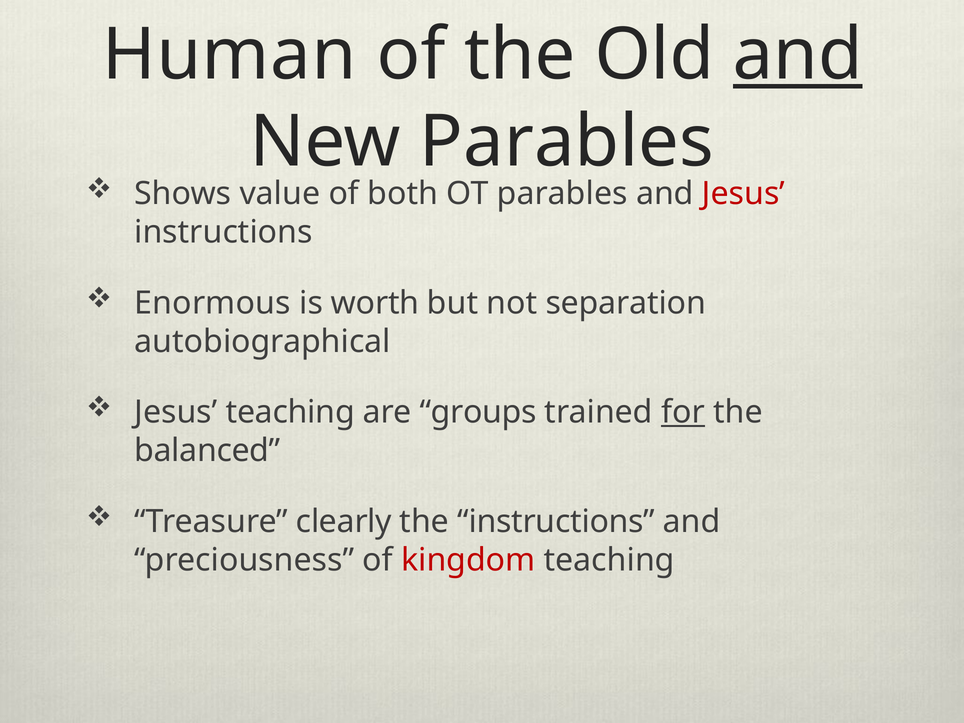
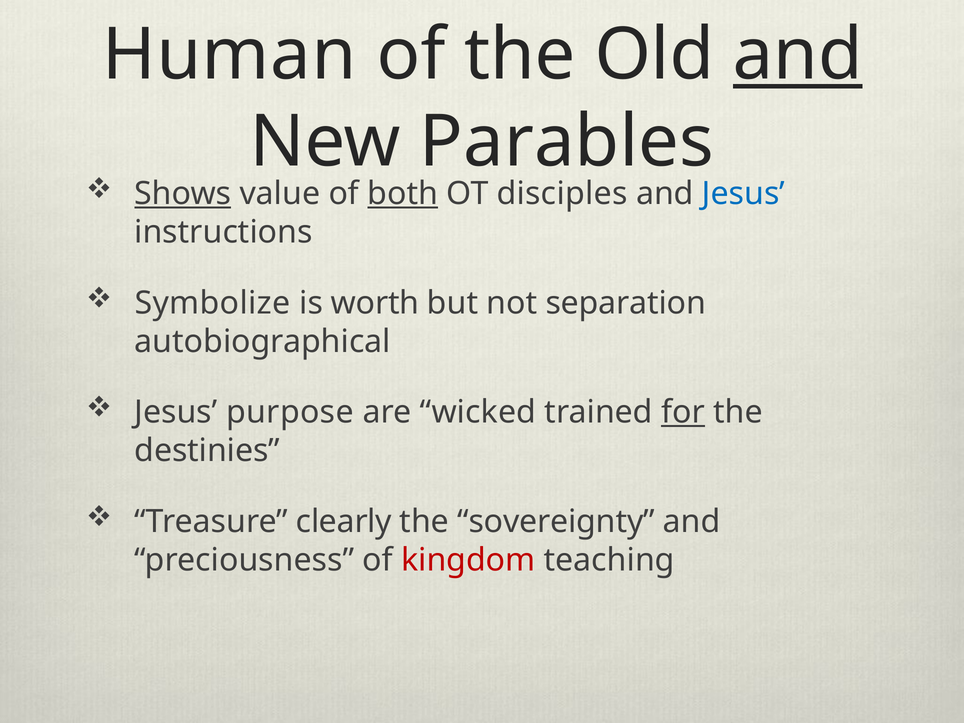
Shows underline: none -> present
both underline: none -> present
OT parables: parables -> disciples
Jesus at (743, 194) colour: red -> blue
Enormous: Enormous -> Symbolize
Jesus teaching: teaching -> purpose
groups: groups -> wicked
balanced: balanced -> destinies
the instructions: instructions -> sovereignty
